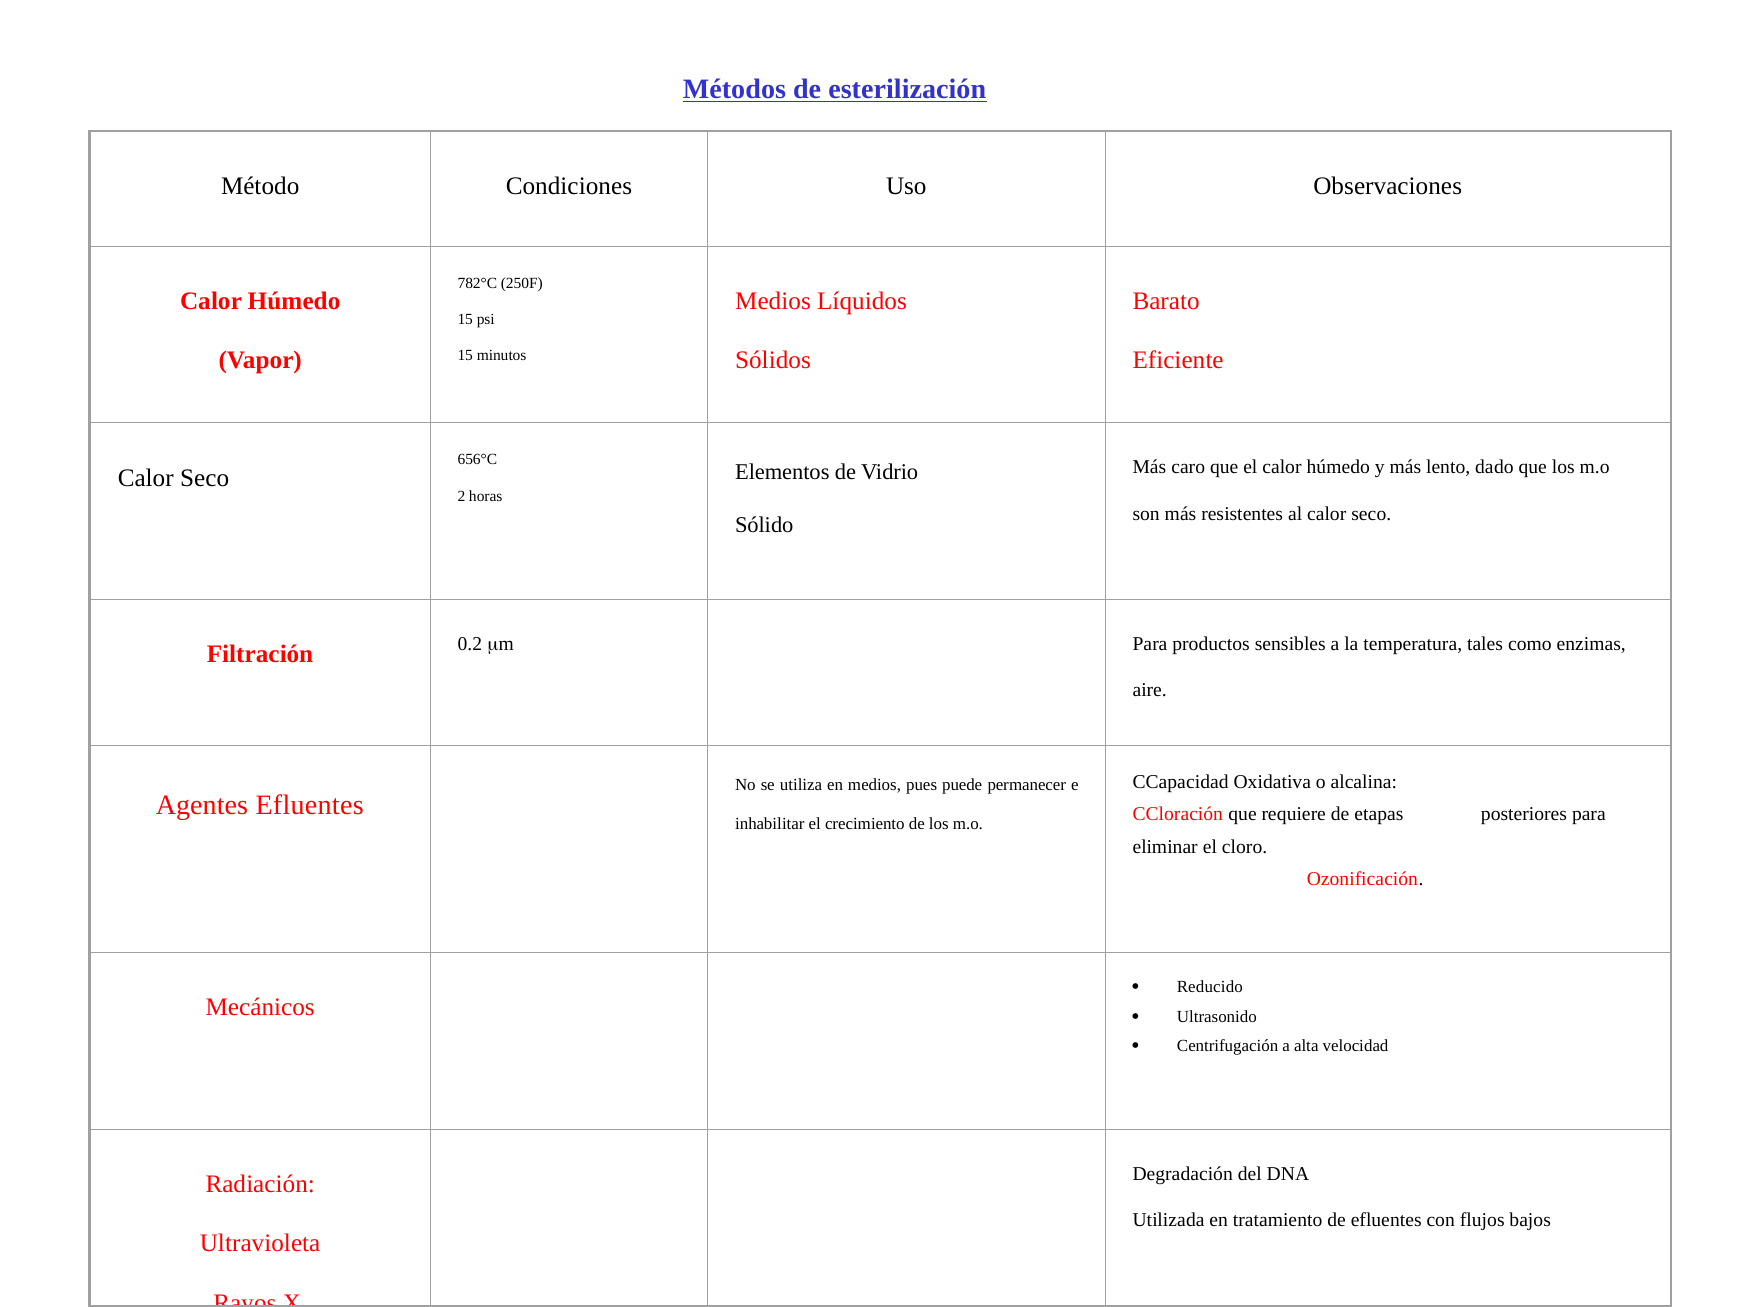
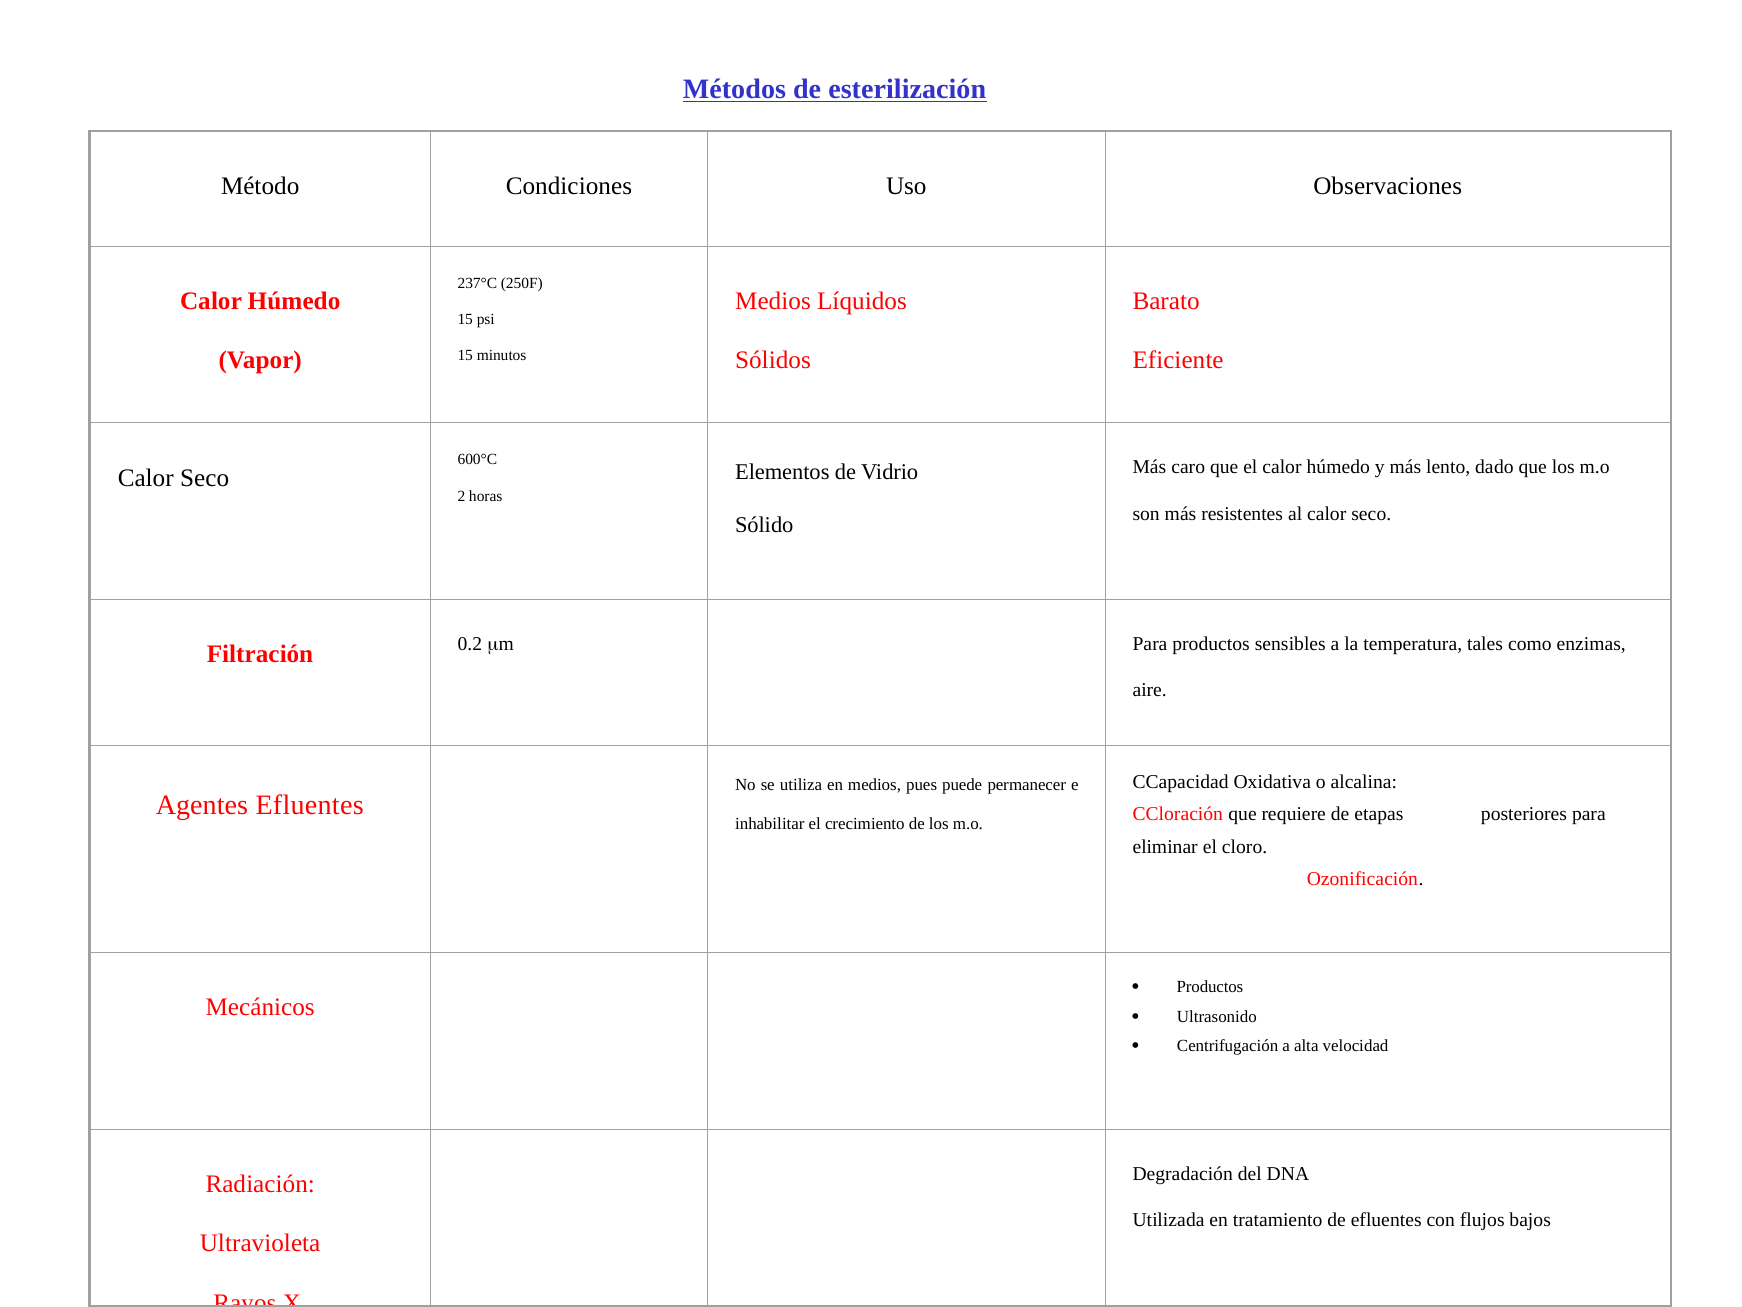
782°C: 782°C -> 237°C
656°C: 656°C -> 600°C
Reducido at (1210, 986): Reducido -> Productos
